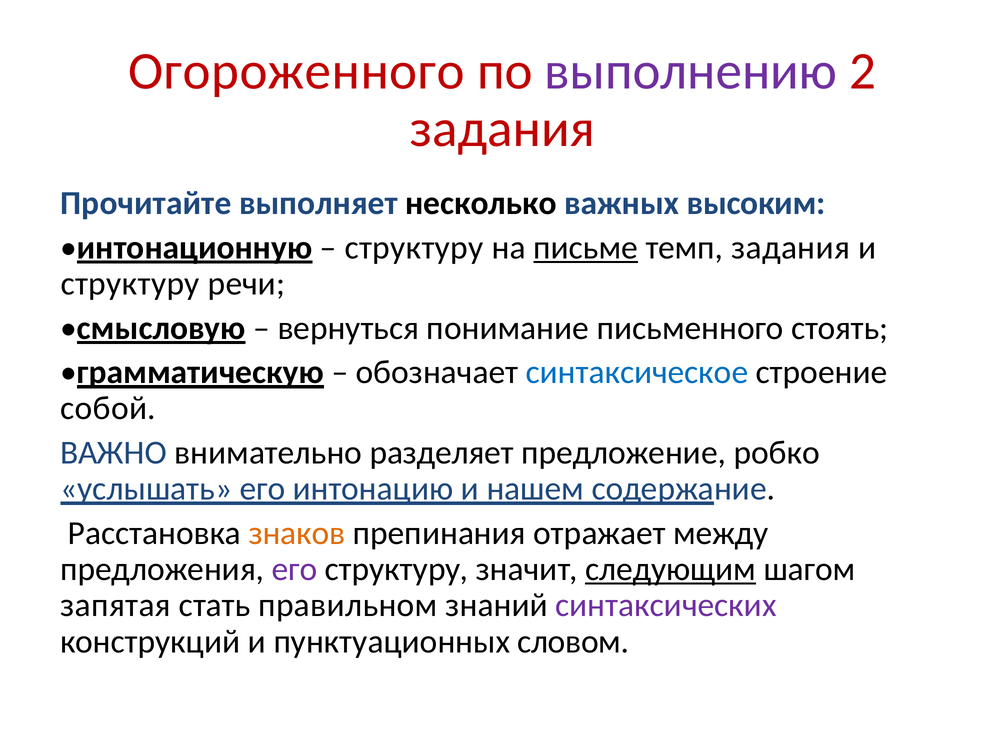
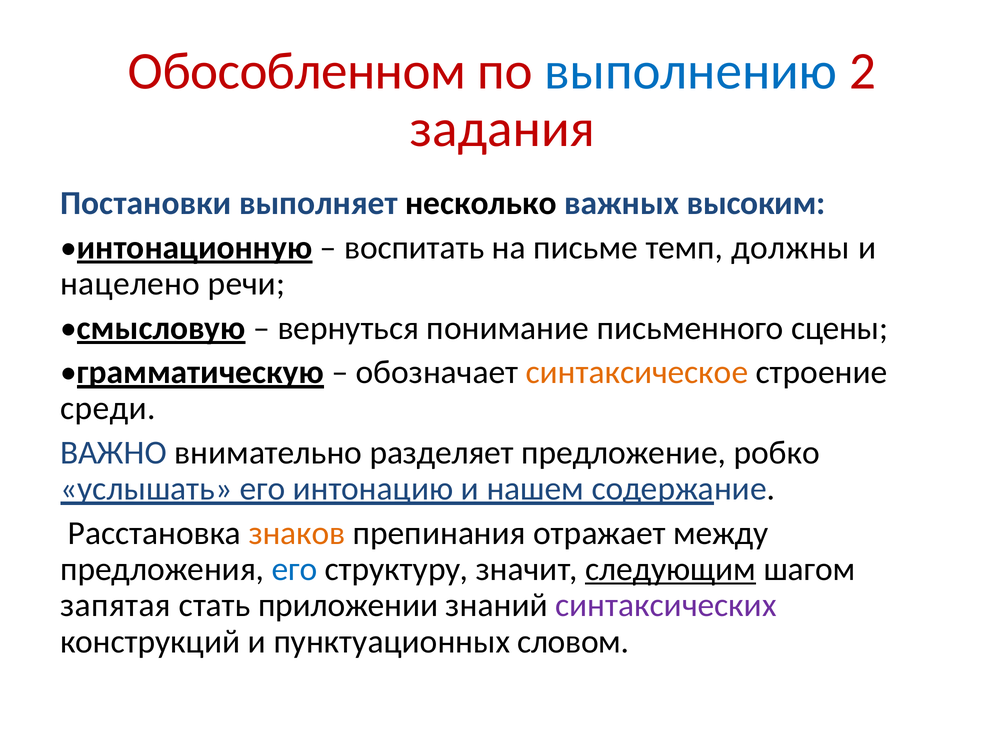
Огороженного: Огороженного -> Обособленном
выполнению colour: purple -> blue
Прочитайте: Прочитайте -> Постановки
структуру at (414, 248): структуру -> воспитать
письме underline: present -> none
темп задания: задания -> должны
структуру at (130, 284): структуру -> нацелено
стоять: стоять -> сцены
синтаксическое colour: blue -> orange
собой: собой -> среди
его at (295, 569) colour: purple -> blue
правильном: правильном -> приложении
